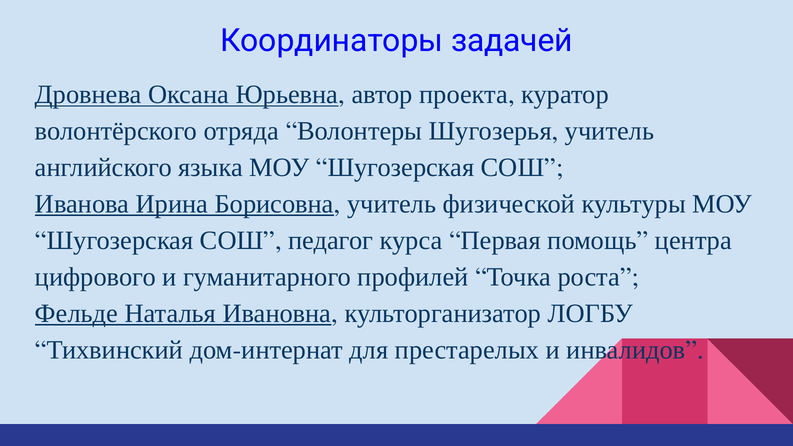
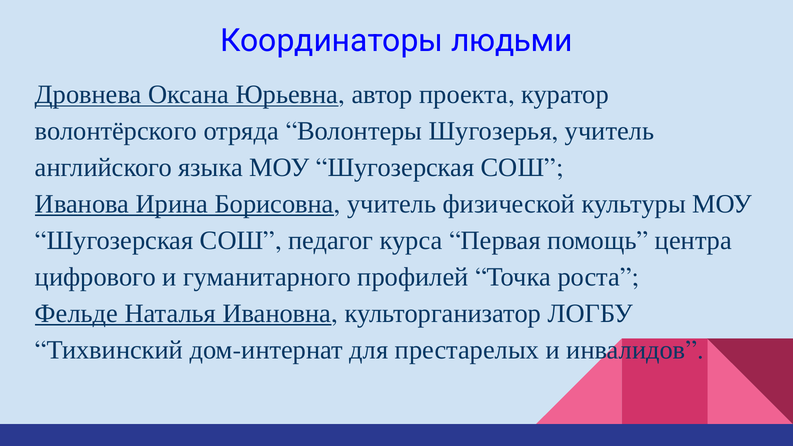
задачей: задачей -> людьми
